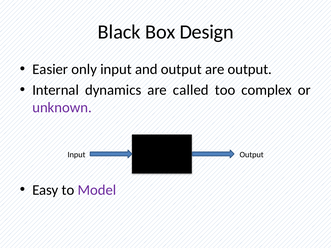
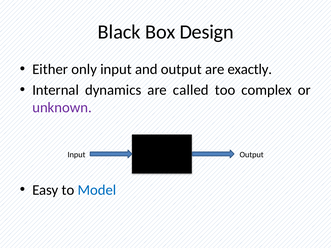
Easier: Easier -> Either
are output: output -> exactly
Model colour: purple -> blue
